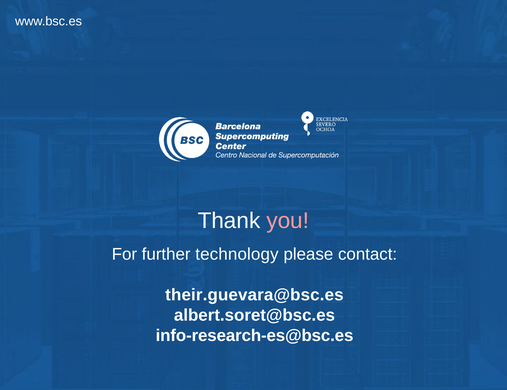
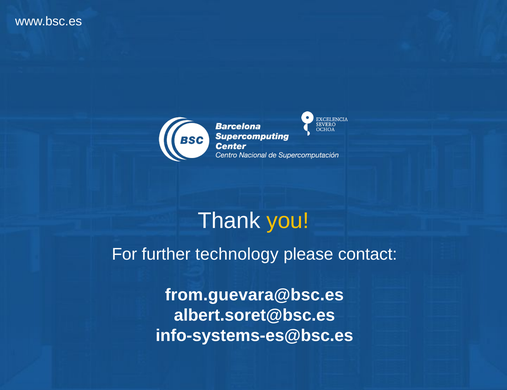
you colour: pink -> yellow
their.guevara@bsc.es: their.guevara@bsc.es -> from.guevara@bsc.es
info-research-es@bsc.es: info-research-es@bsc.es -> info-systems-es@bsc.es
